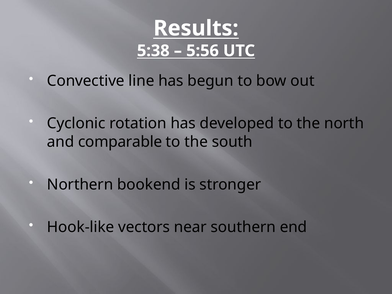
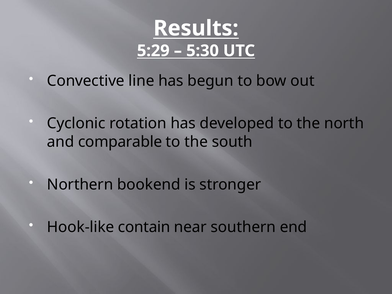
5:38: 5:38 -> 5:29
5:56: 5:56 -> 5:30
vectors: vectors -> contain
